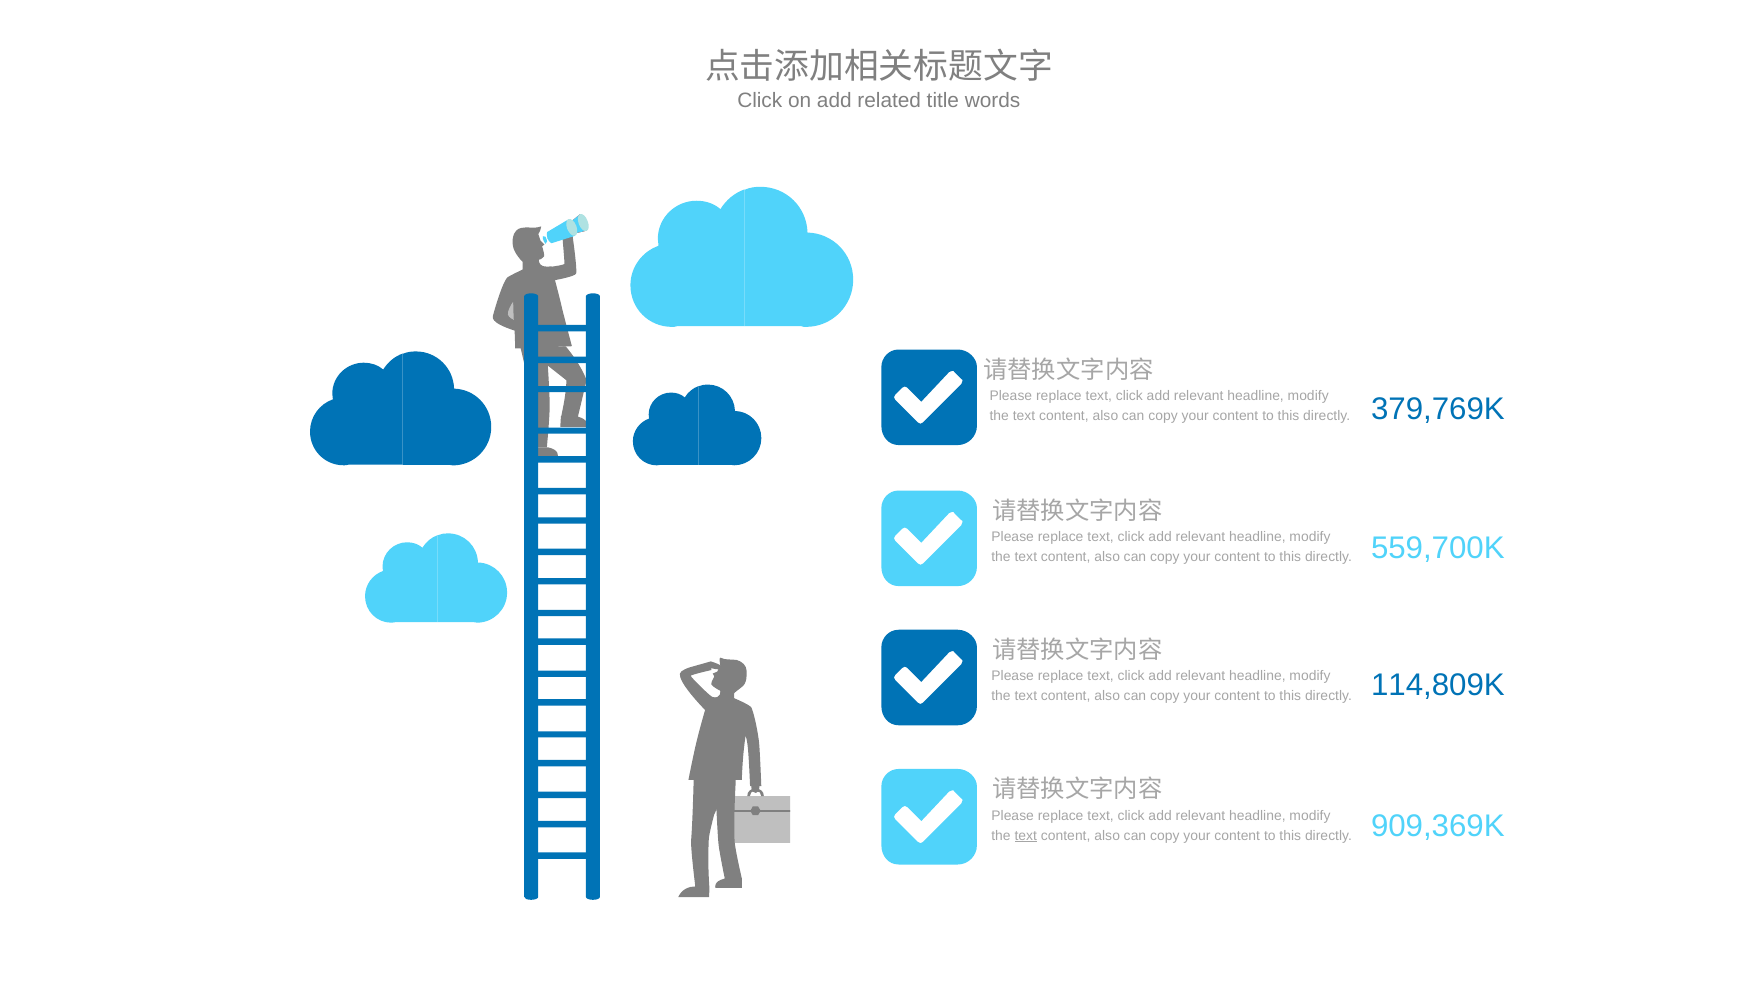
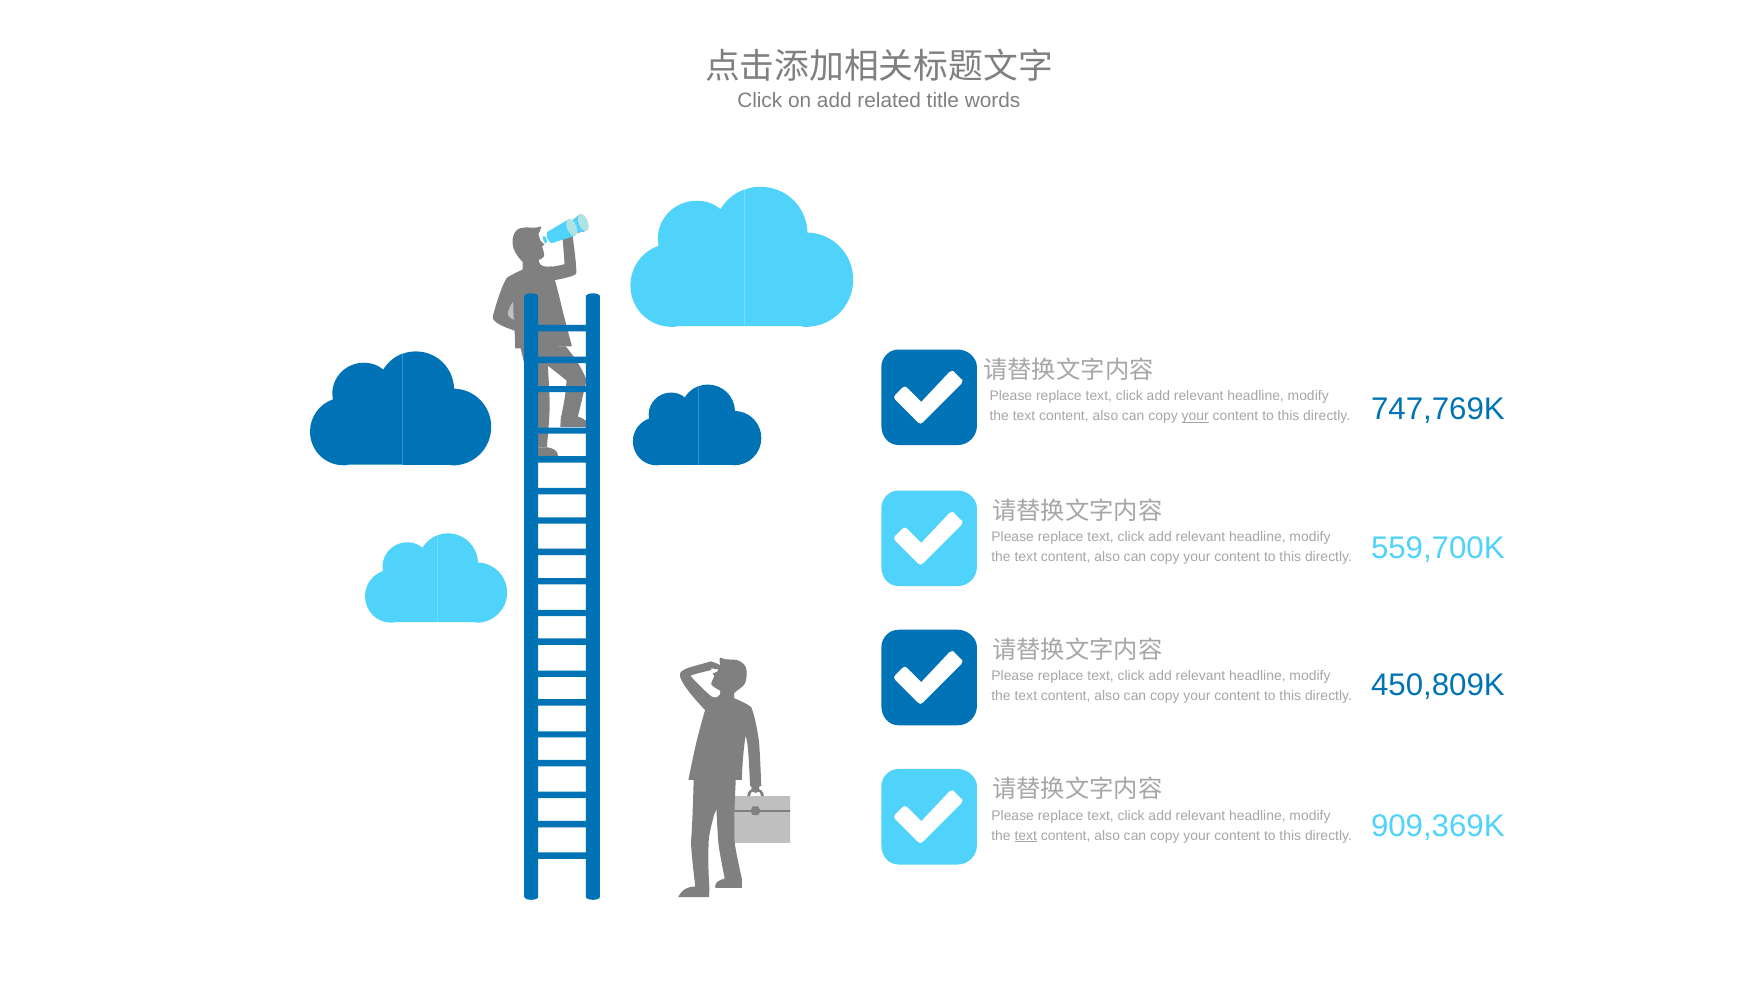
your at (1195, 416) underline: none -> present
379,769K: 379,769K -> 747,769K
114,809K: 114,809K -> 450,809K
